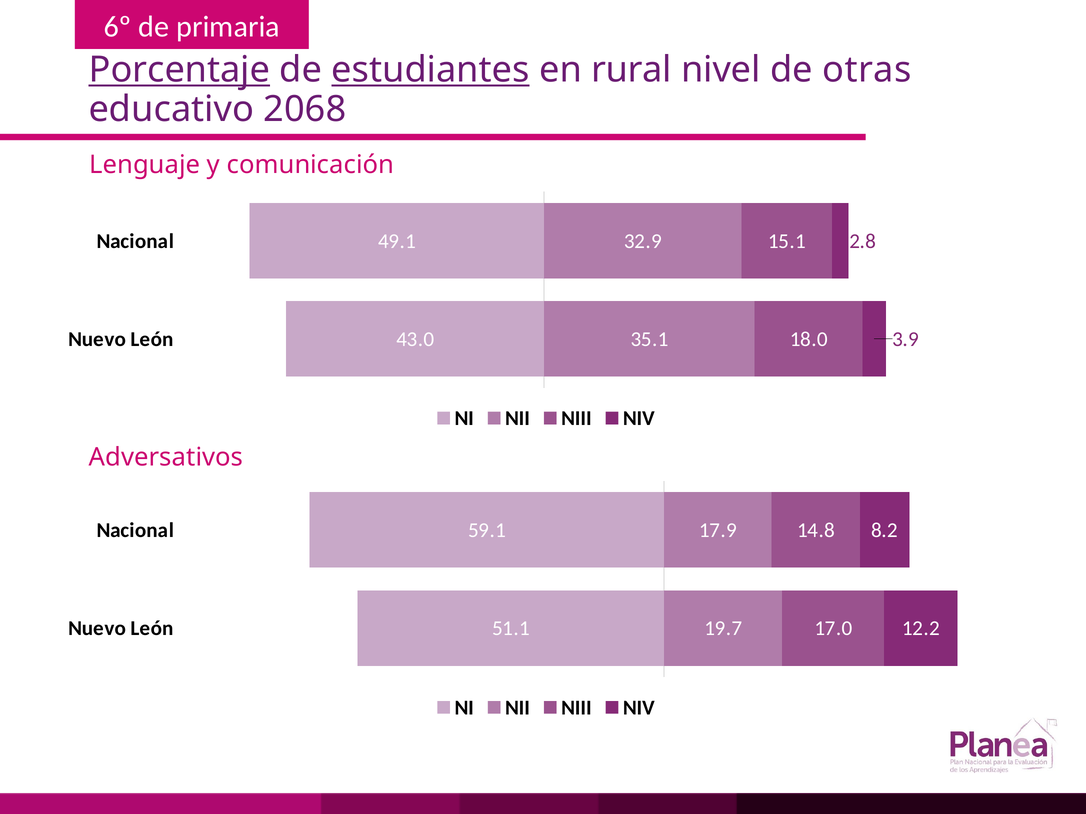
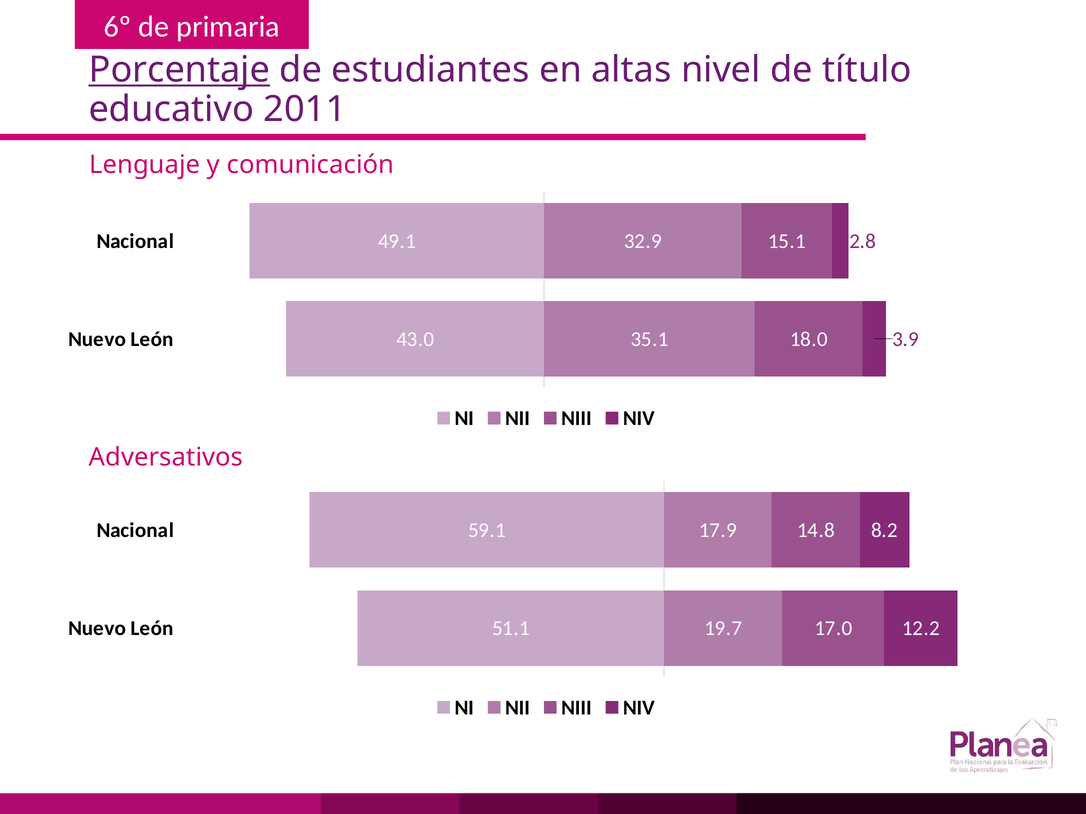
estudiantes underline: present -> none
rural: rural -> altas
otras: otras -> título
2068: 2068 -> 2011
